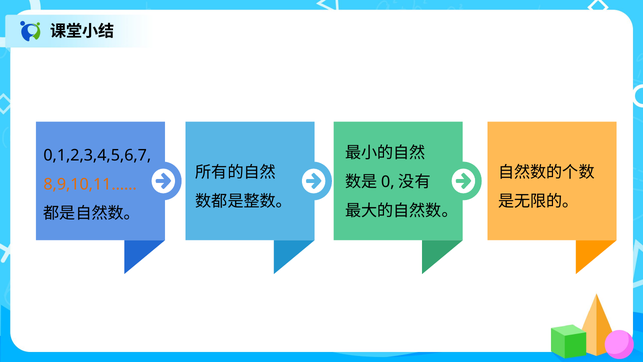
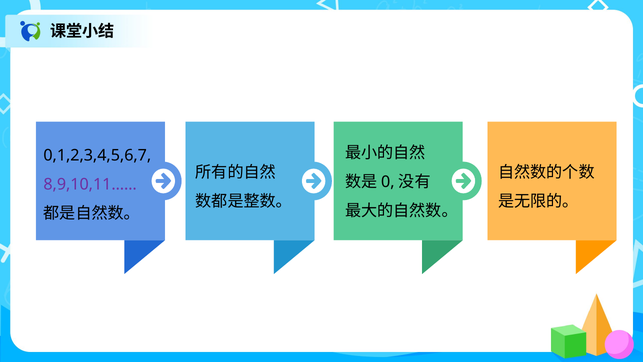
8,9,10,11…… colour: orange -> purple
